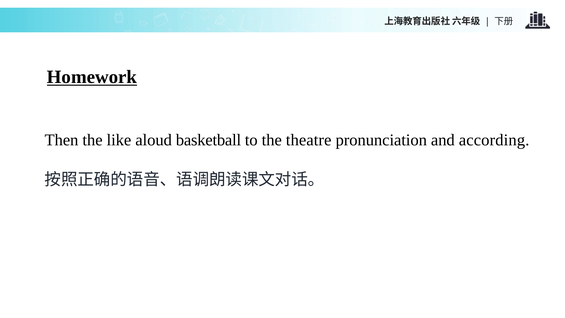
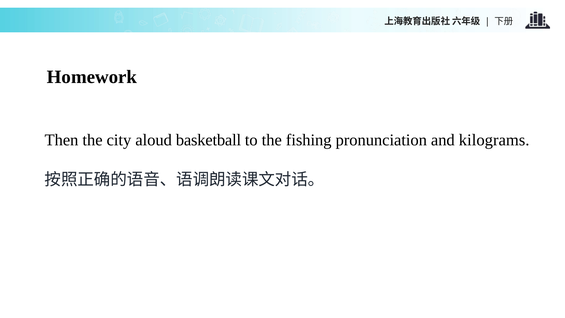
Homework underline: present -> none
like: like -> city
theatre: theatre -> fishing
according: according -> kilograms
